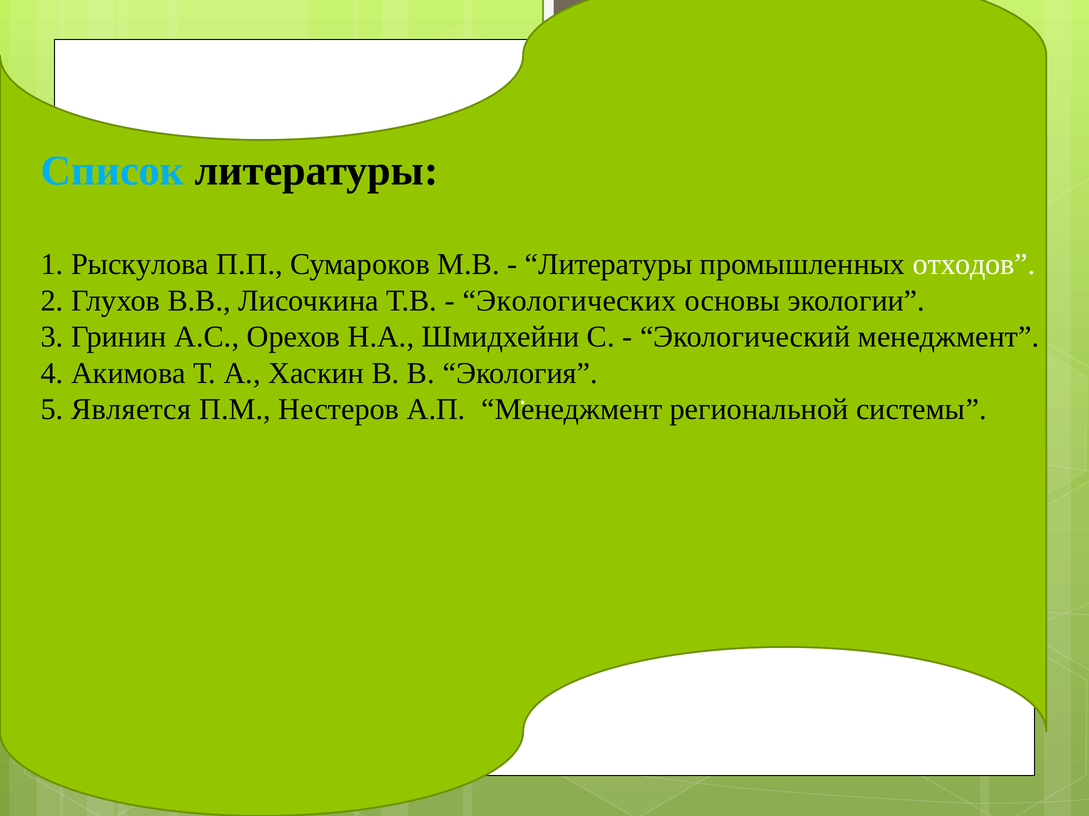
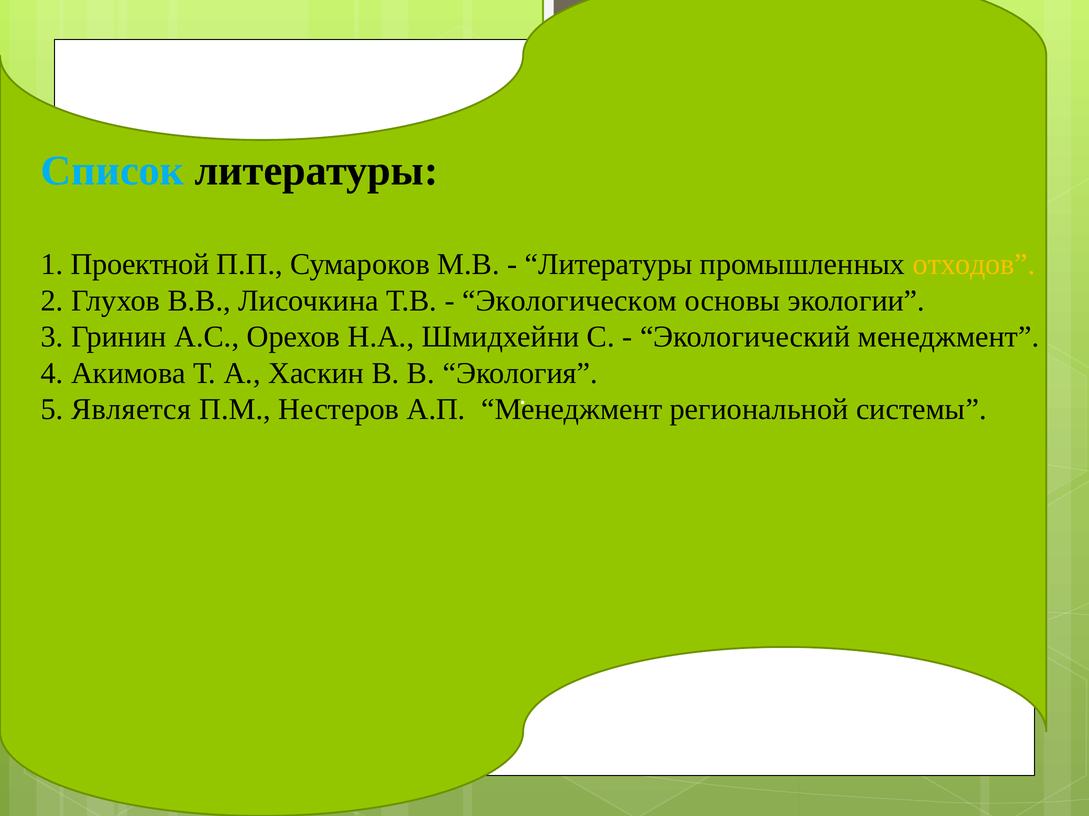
Рыскулова: Рыскулова -> Проектной
отходов colour: white -> yellow
Экологических: Экологических -> Экологическом
